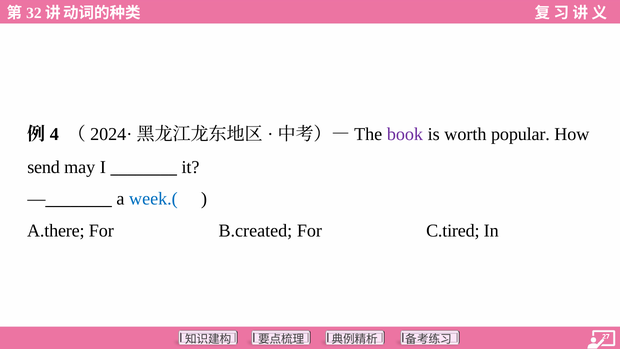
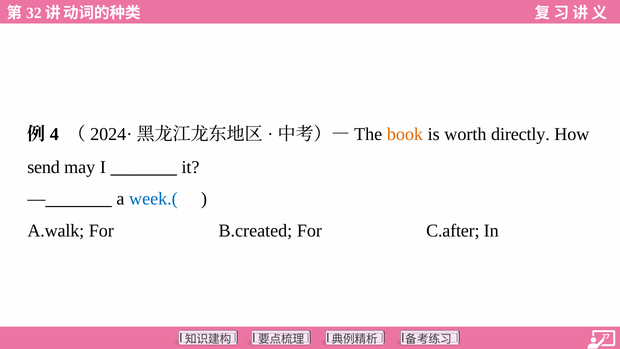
book colour: purple -> orange
popular: popular -> directly
A.there: A.there -> A.walk
C.tired: C.tired -> C.after
